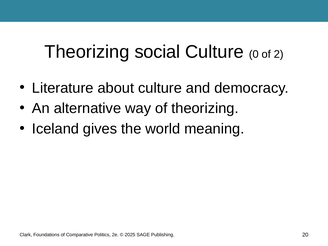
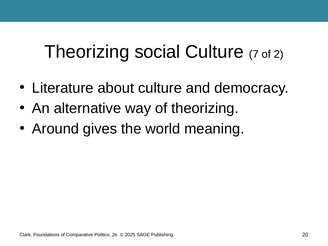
0: 0 -> 7
Iceland: Iceland -> Around
